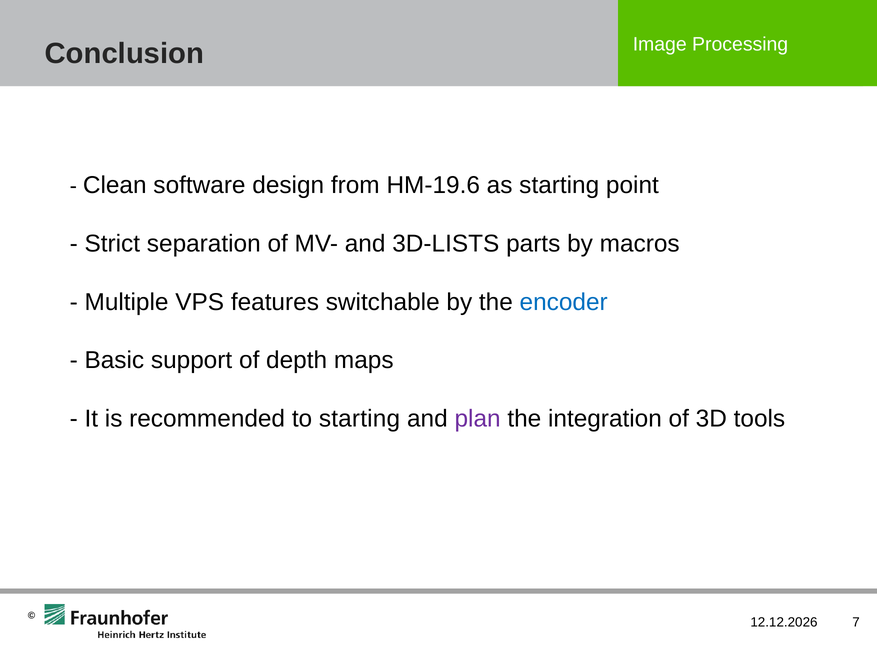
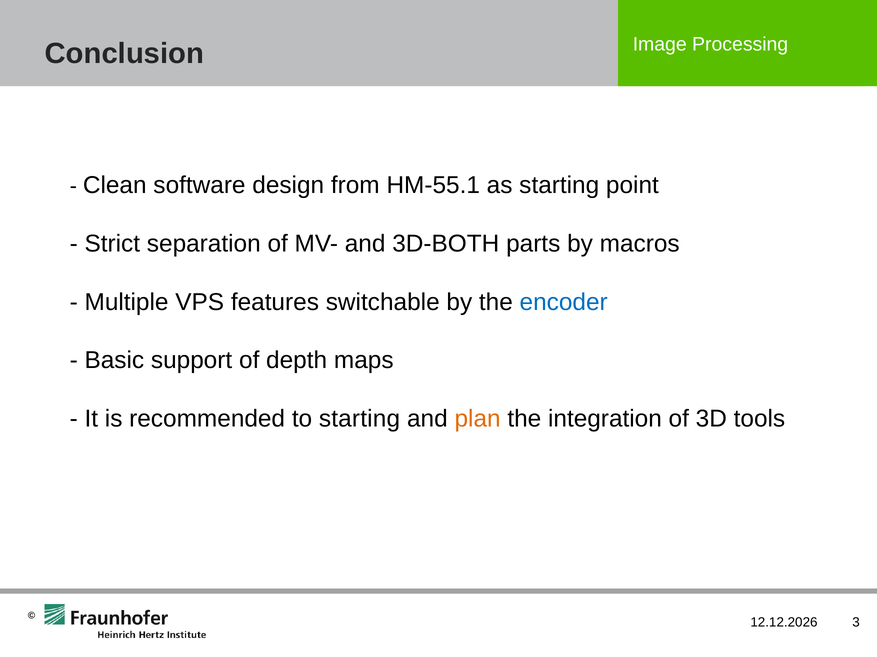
HM-19.6: HM-19.6 -> HM-55.1
3D-LISTS: 3D-LISTS -> 3D-BOTH
plan colour: purple -> orange
7: 7 -> 3
